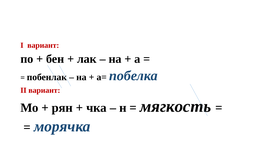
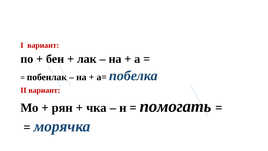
мягкость: мягкость -> помогать
